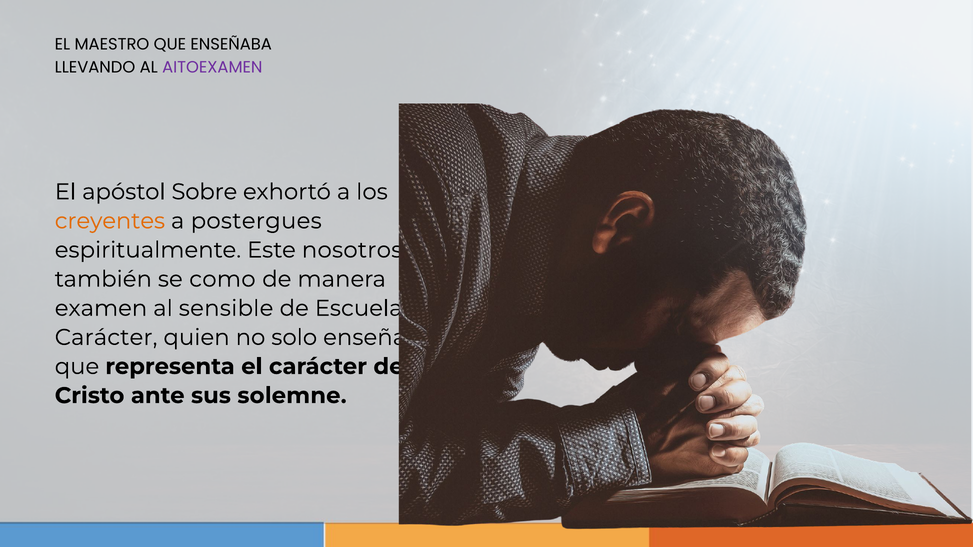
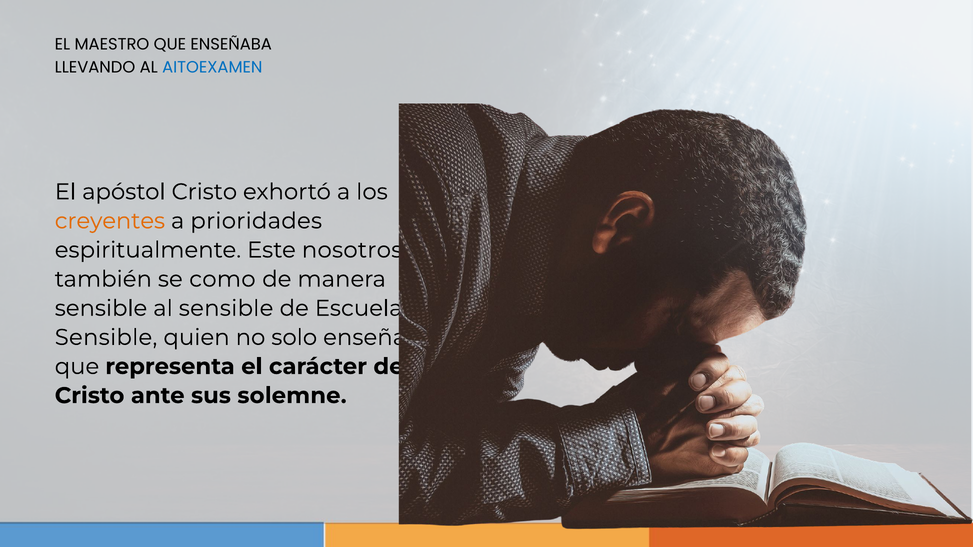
AITOEXAMEN colour: purple -> blue
apóstol Sobre: Sobre -> Cristo
postergues: postergues -> prioridades
examen at (101, 308): examen -> sensible
Carácter at (106, 338): Carácter -> Sensible
